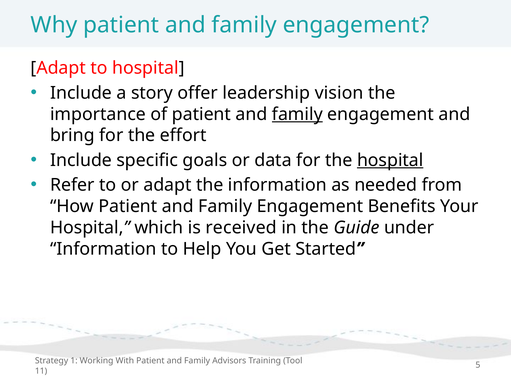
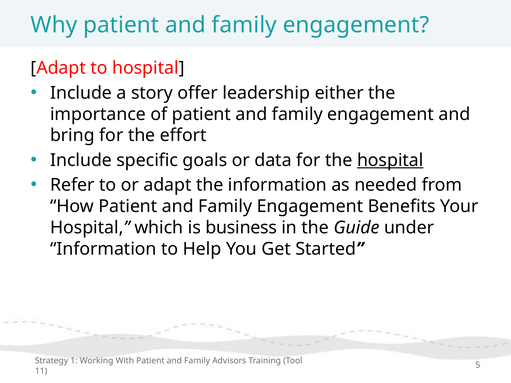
vision: vision -> either
family at (297, 114) underline: present -> none
received: received -> business
